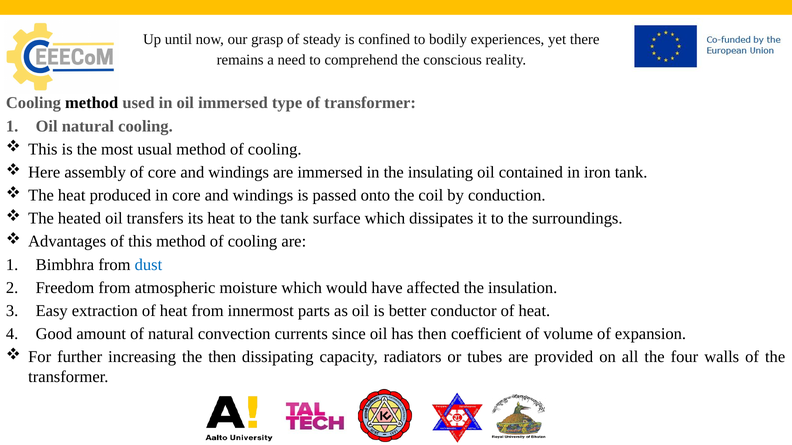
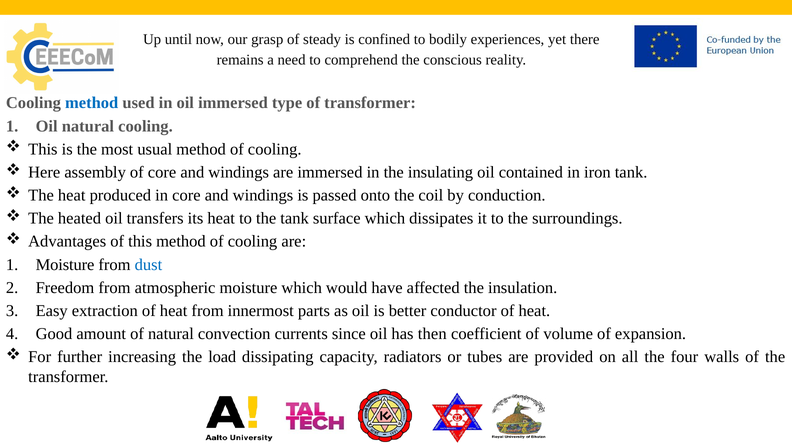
method at (92, 103) colour: black -> blue
Bimbhra at (65, 265): Bimbhra -> Moisture
the then: then -> load
